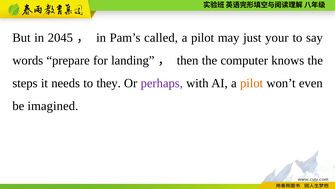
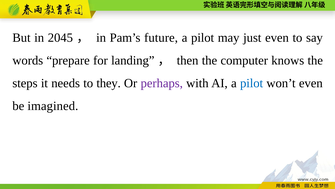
called: called -> future
just your: your -> even
pilot at (252, 83) colour: orange -> blue
